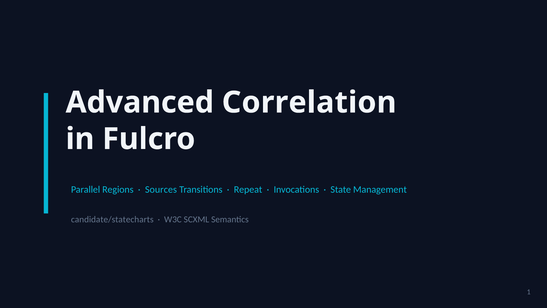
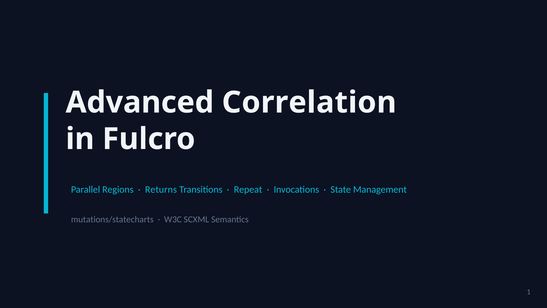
Sources: Sources -> Returns
candidate/statecharts: candidate/statecharts -> mutations/statecharts
